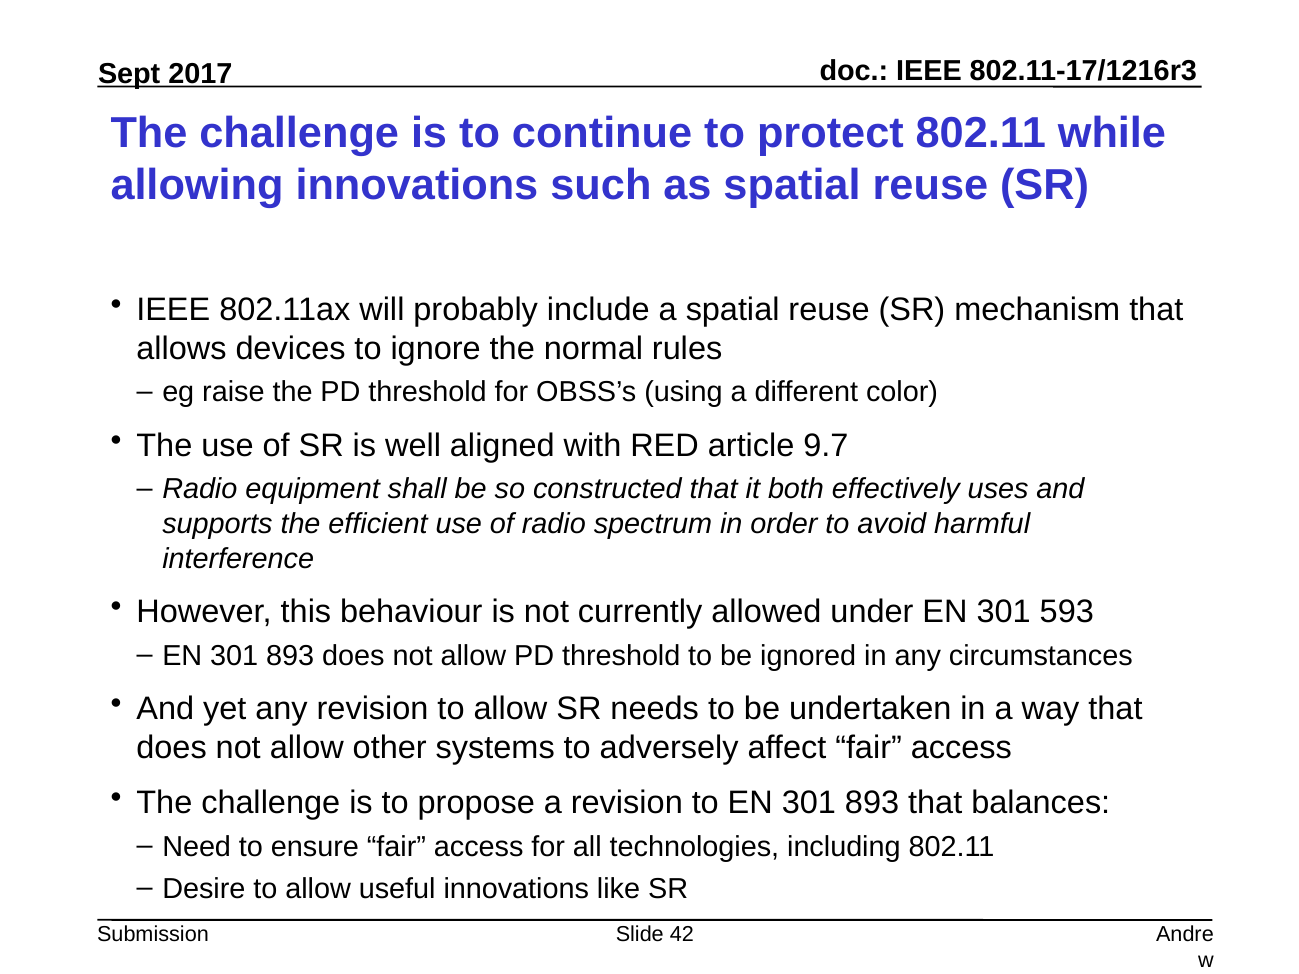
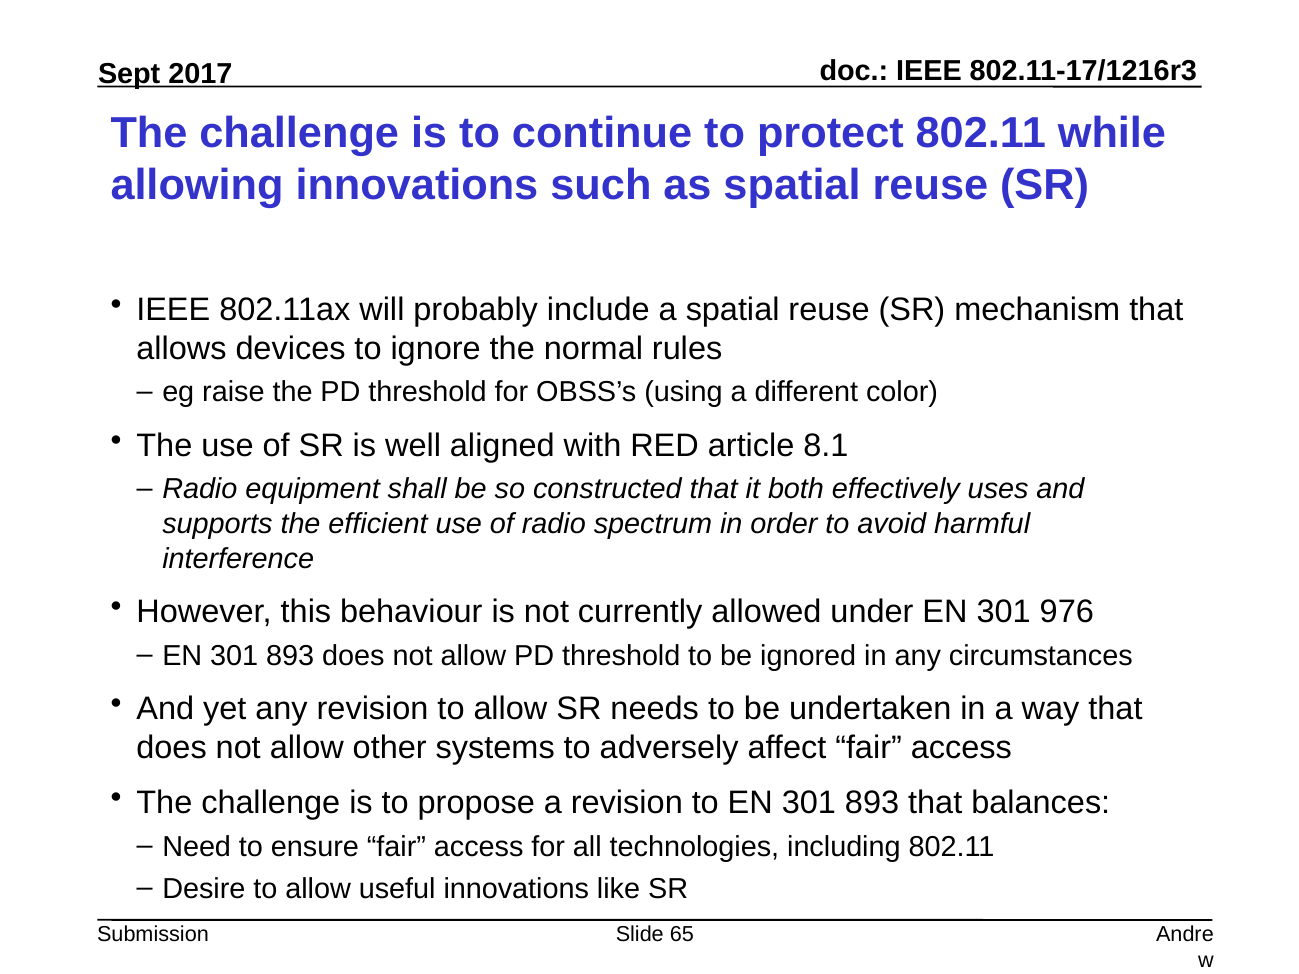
9.7: 9.7 -> 8.1
593: 593 -> 976
42: 42 -> 65
